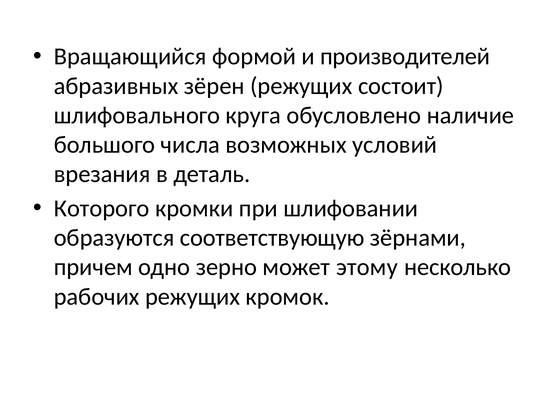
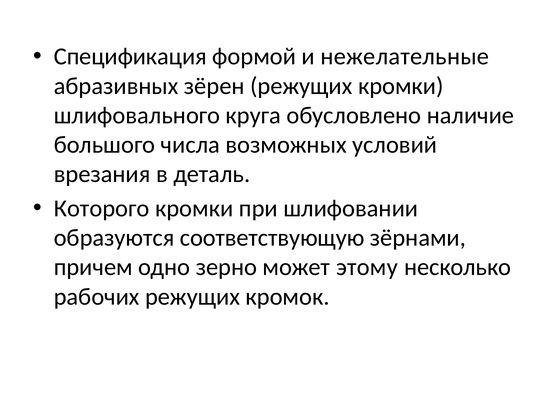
Вращающийся: Вращающийся -> Спецификация
производителей: производителей -> нежелательные
режущих состоит: состоит -> кромки
